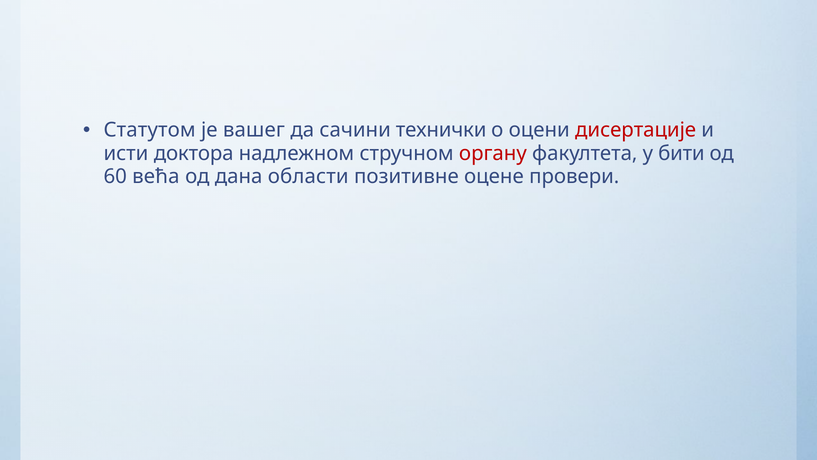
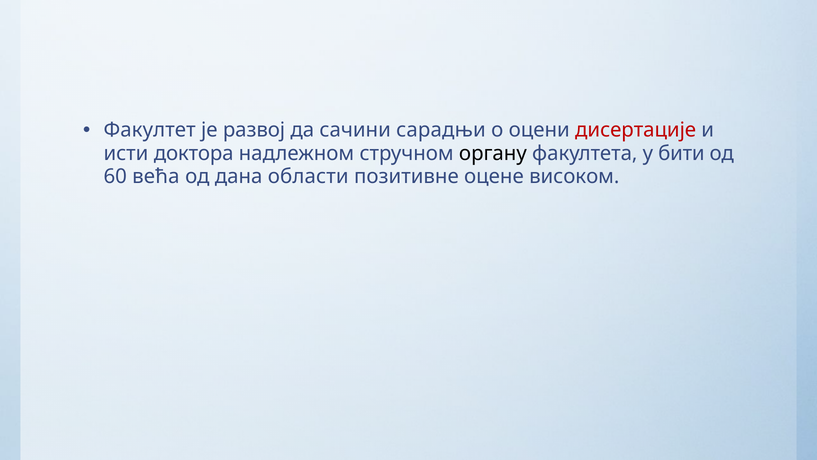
Статутом: Статутом -> Факултет
вашег: вашег -> развој
технички: технички -> сарадњи
органу colour: red -> black
провери: провери -> високом
